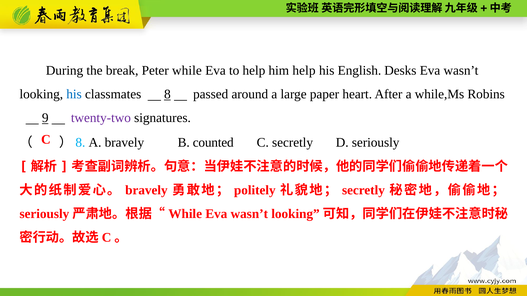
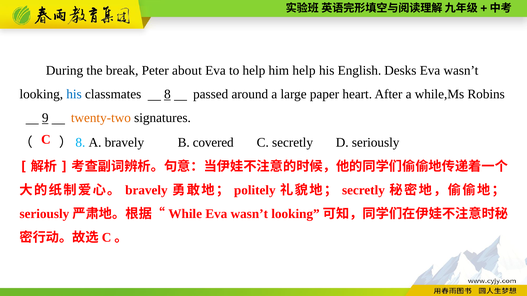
while: while -> about
twenty-two colour: purple -> orange
counted: counted -> covered
